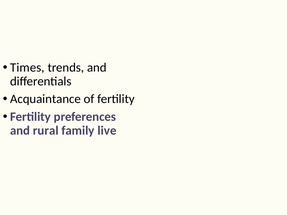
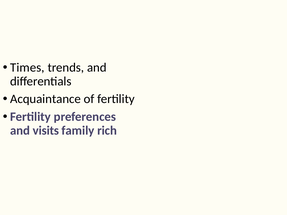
rural: rural -> visits
live: live -> rich
